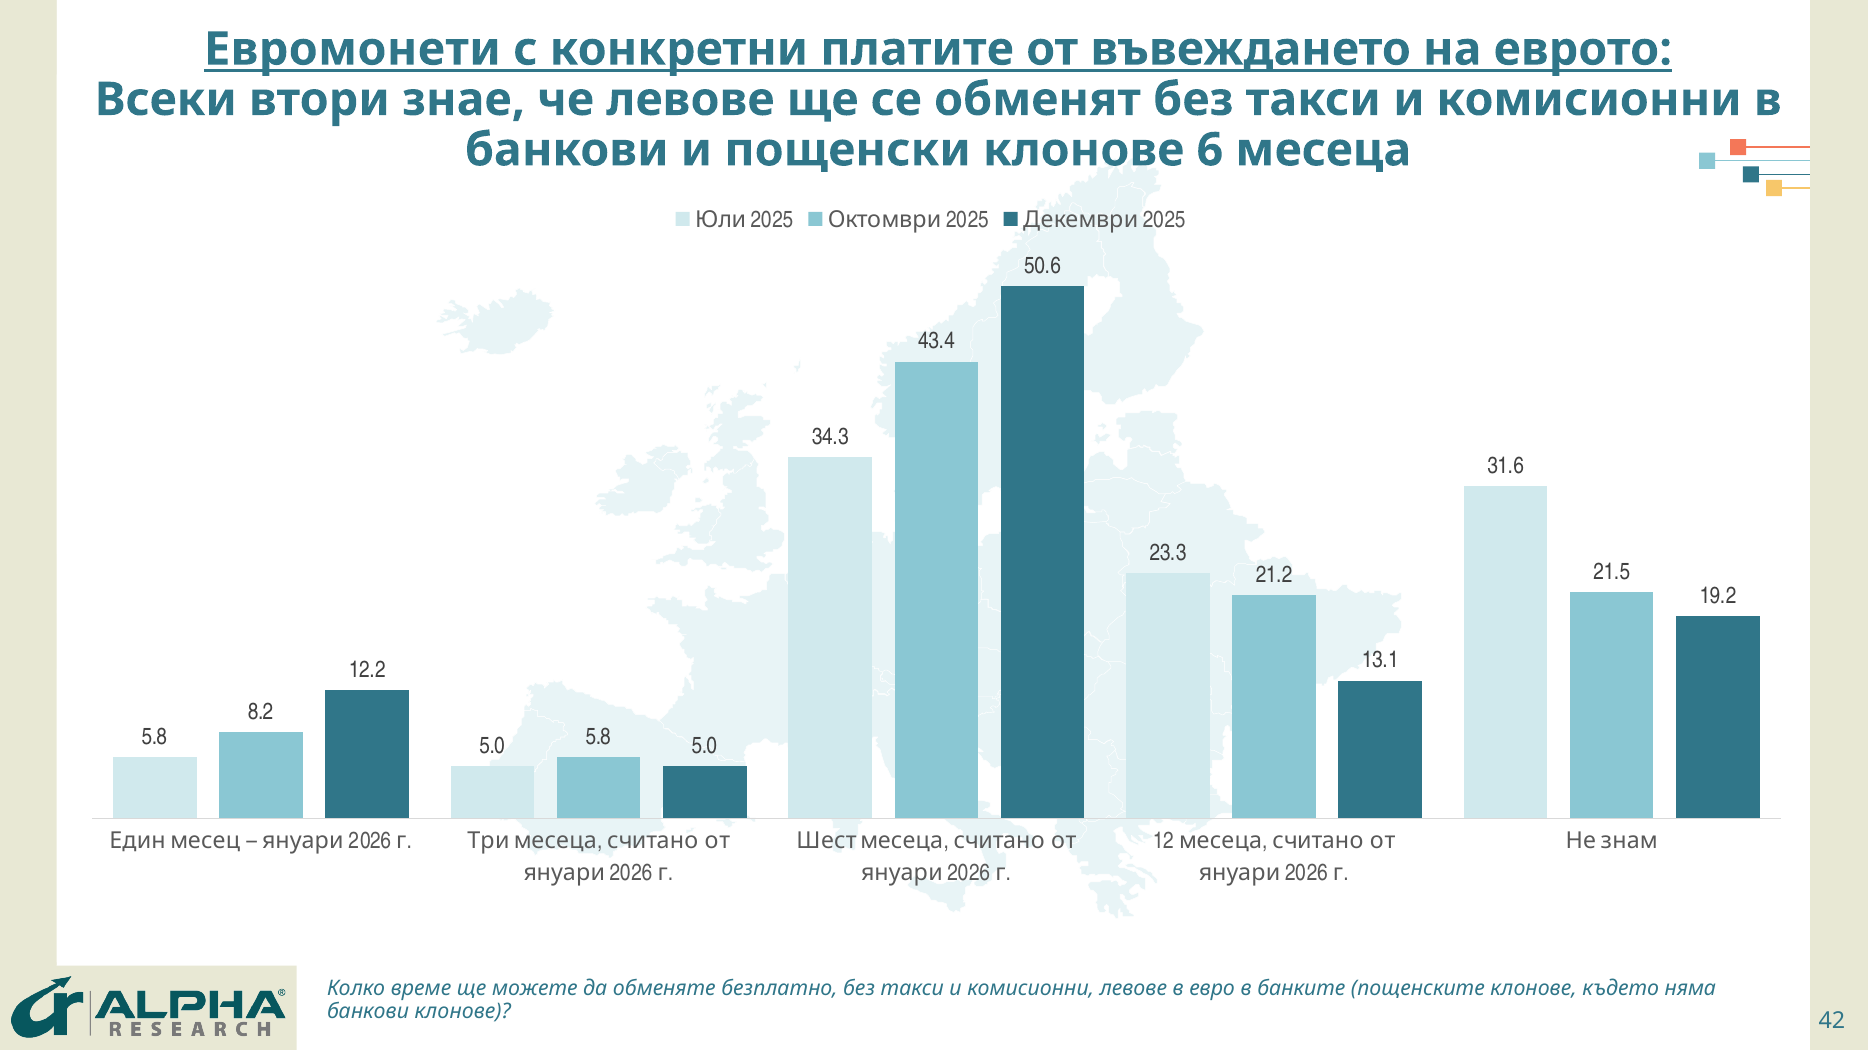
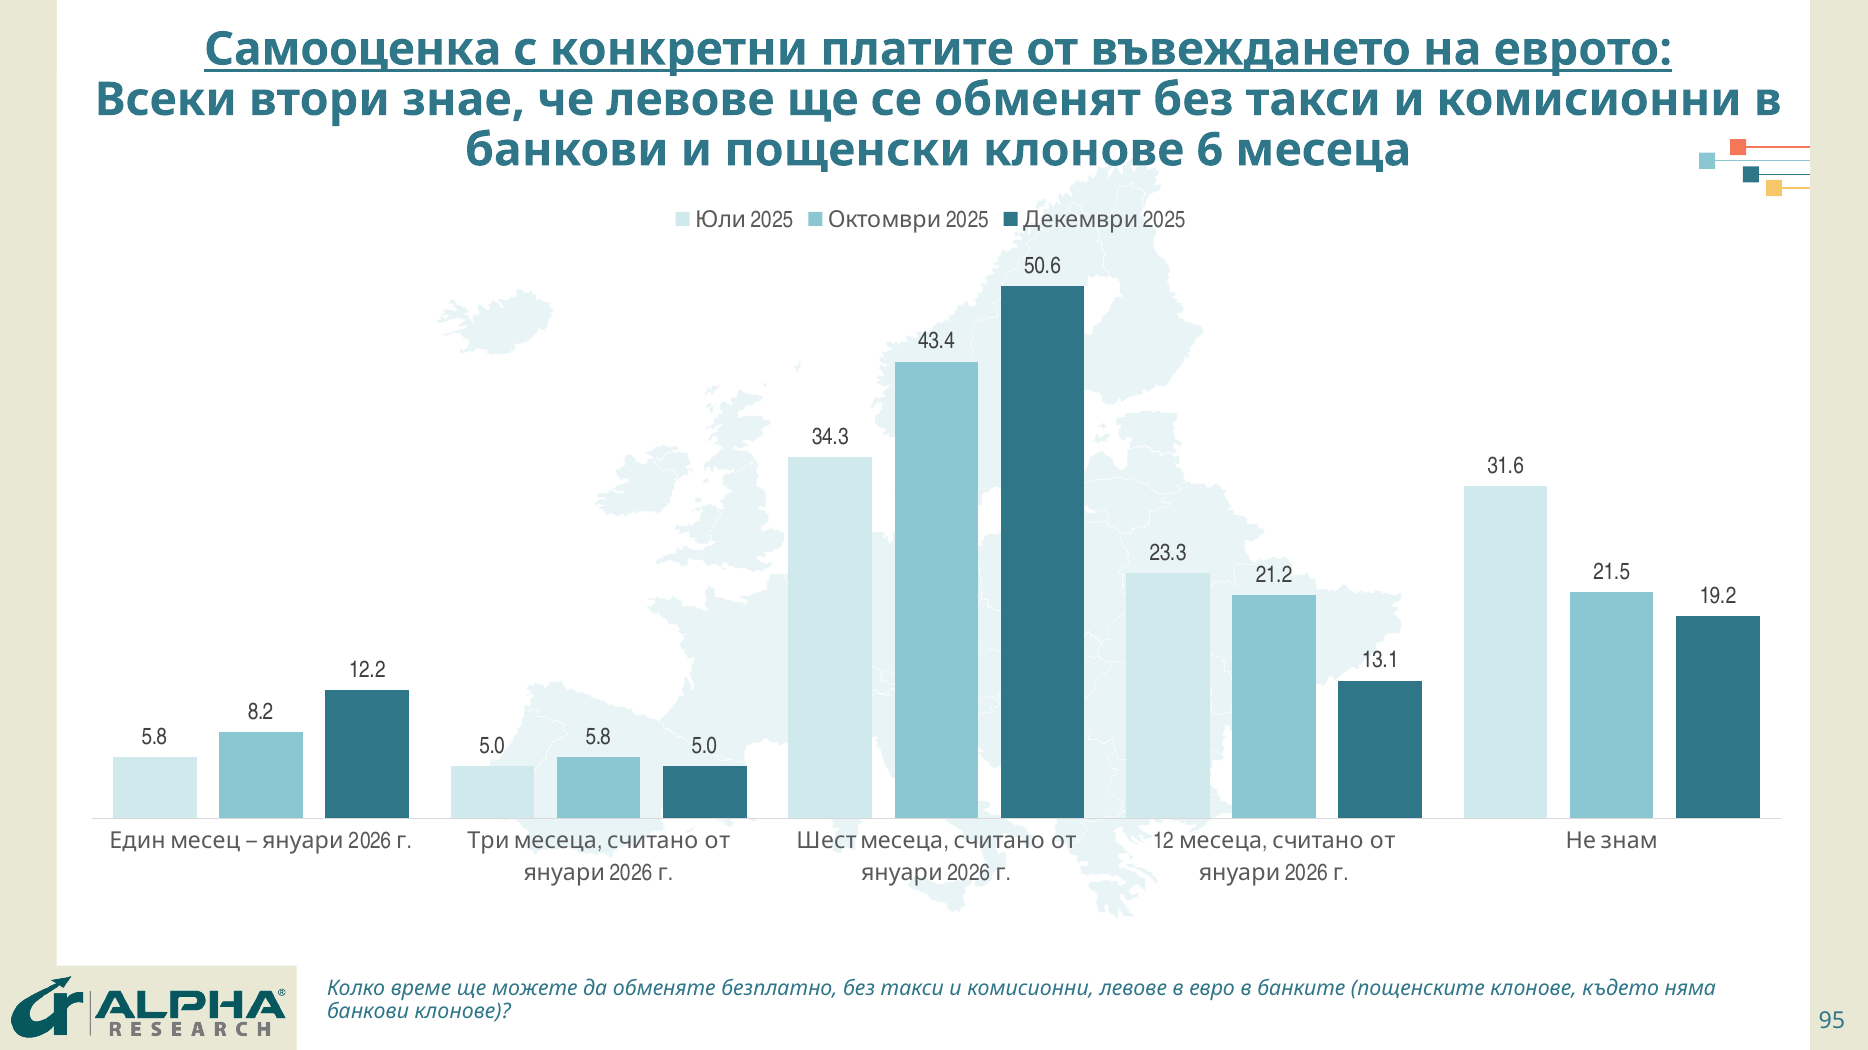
Евромонети: Евромонети -> Самооценка
42: 42 -> 95
